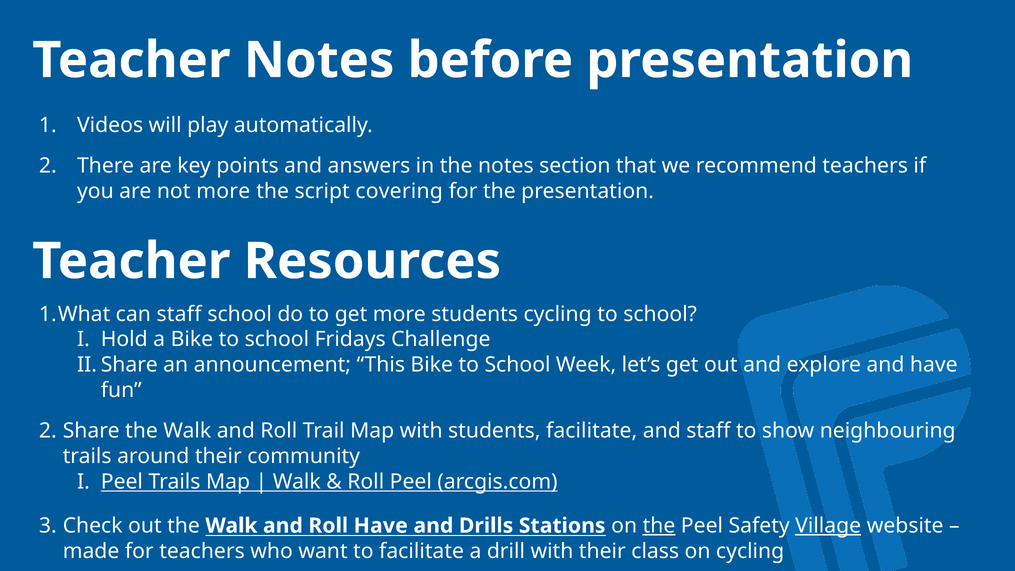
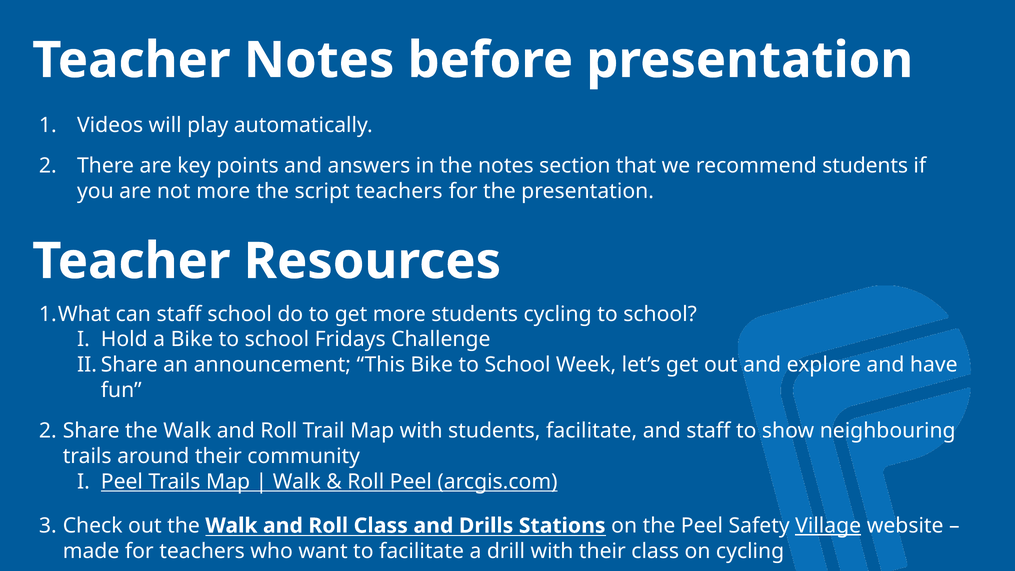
recommend teachers: teachers -> students
script covering: covering -> teachers
Roll Have: Have -> Class
the at (659, 526) underline: present -> none
